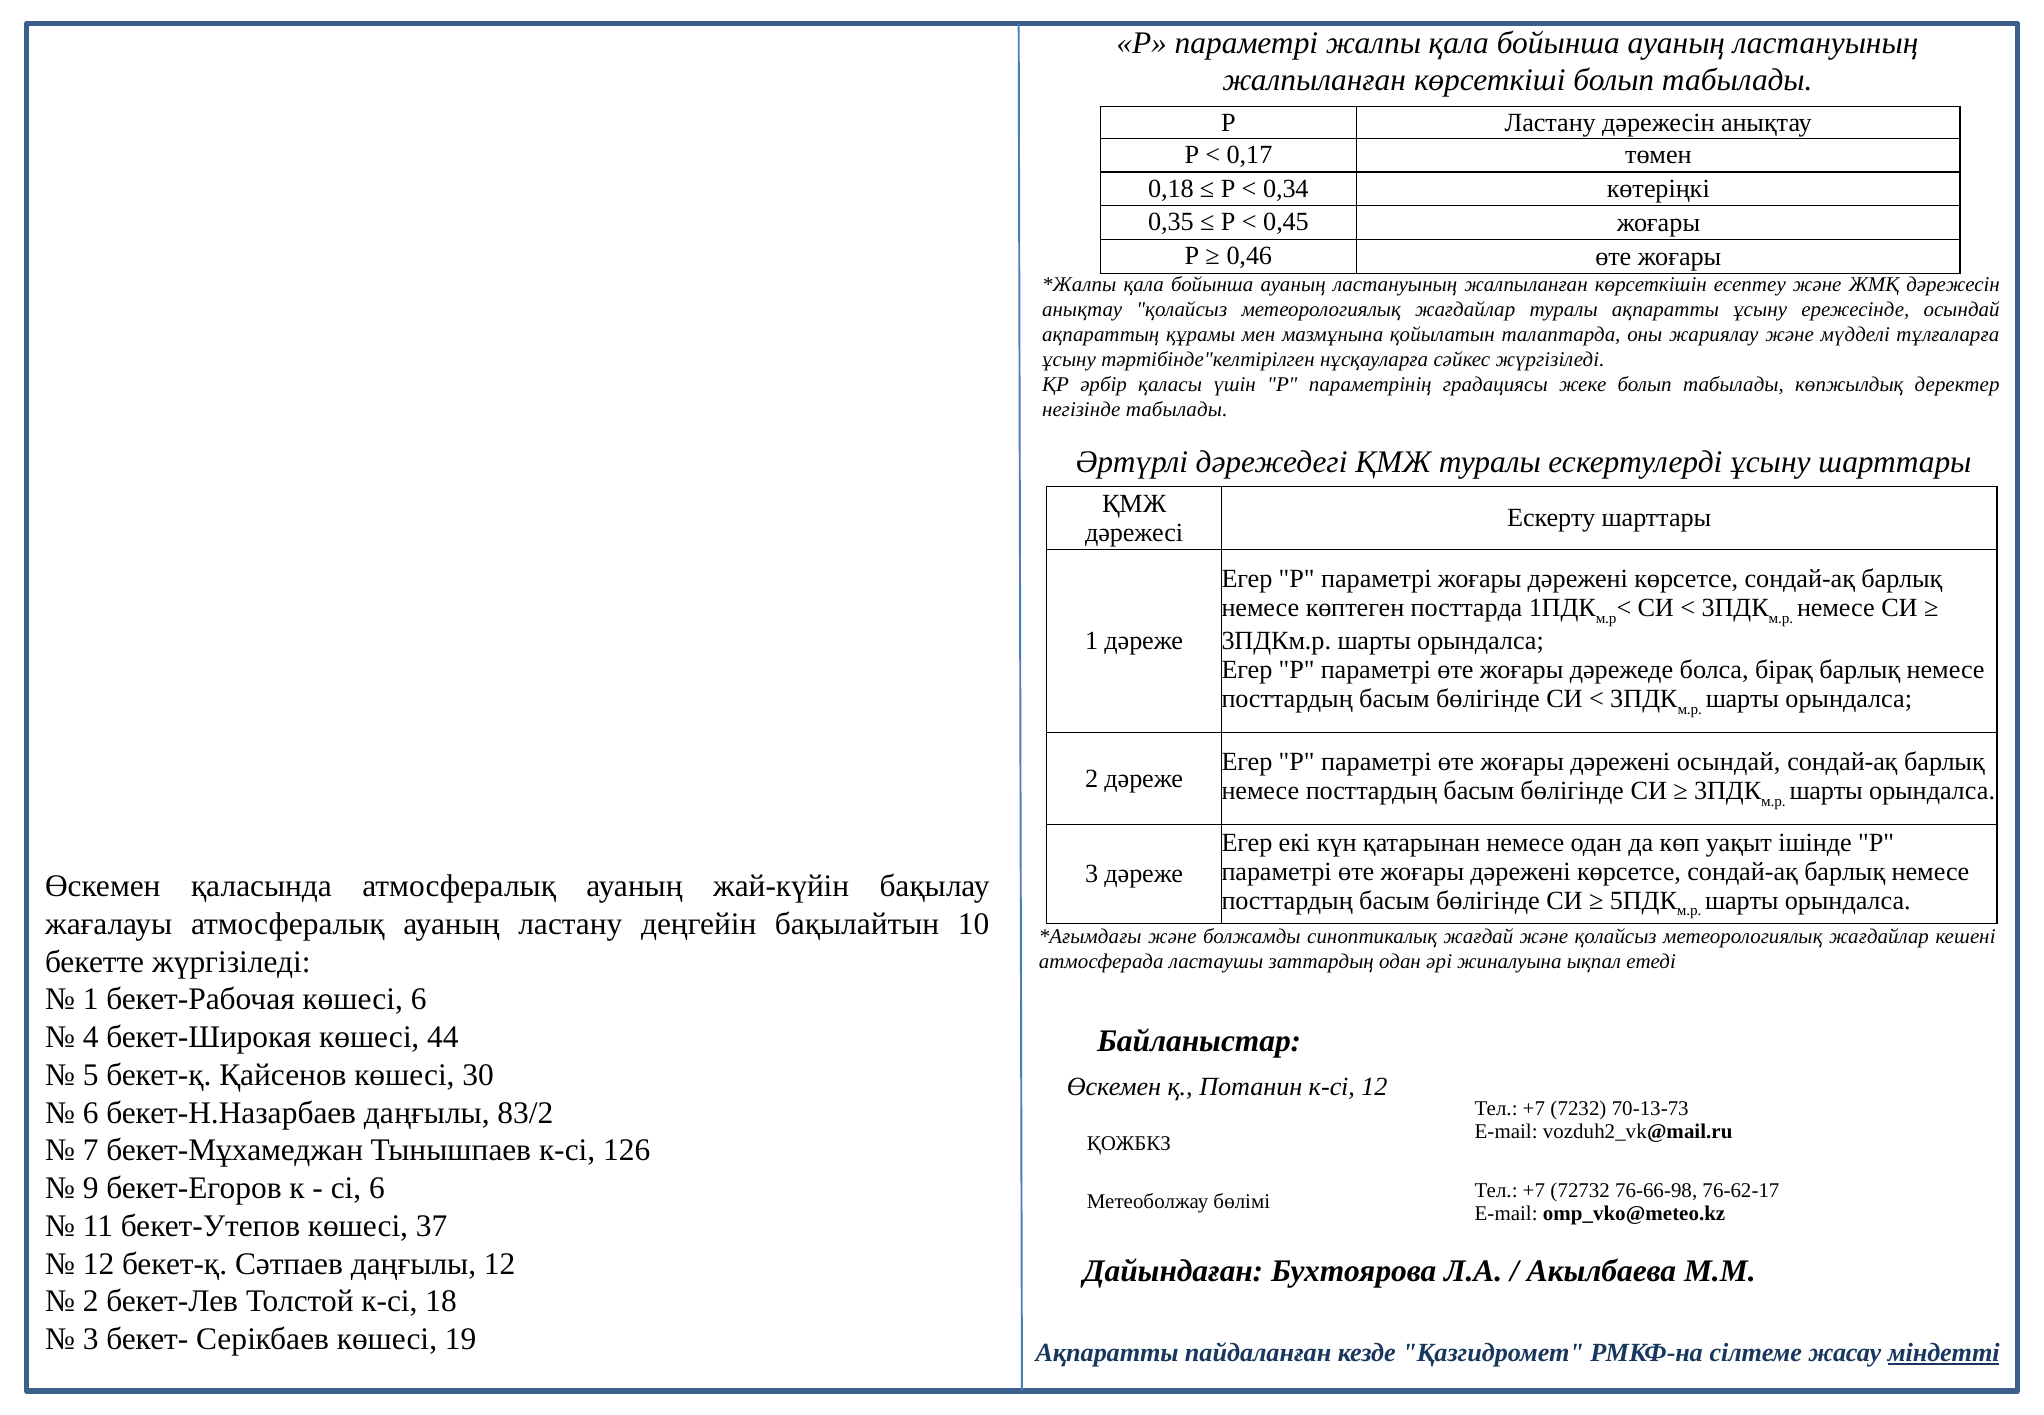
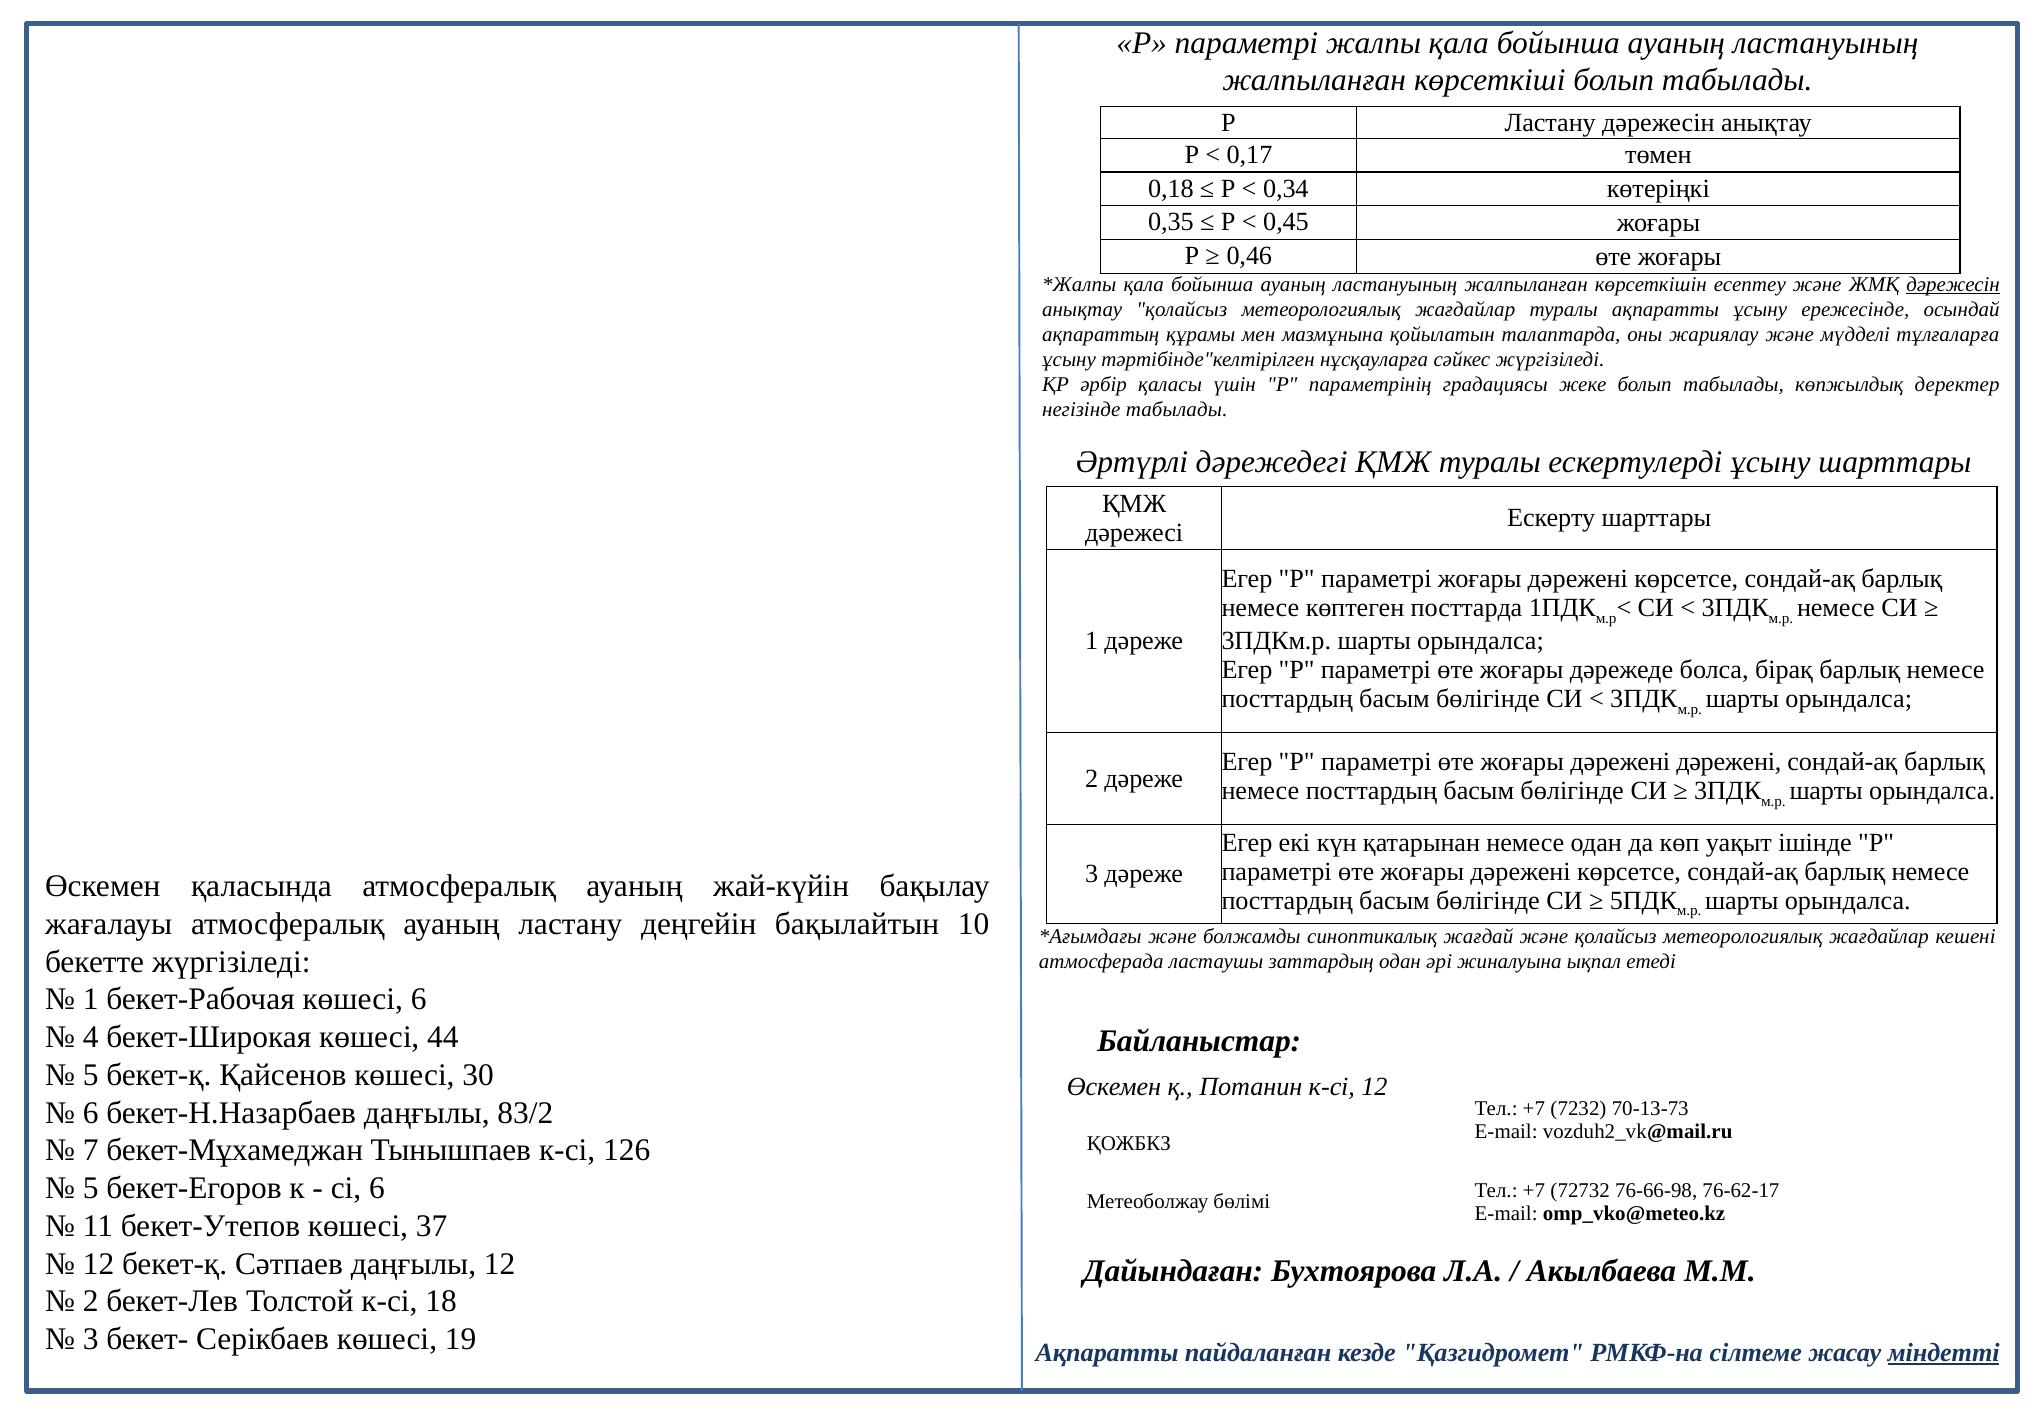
дәрежесін at (1953, 284) underline: none -> present
дәрежені осындай: осындай -> дәрежені
9 at (91, 1188): 9 -> 5
